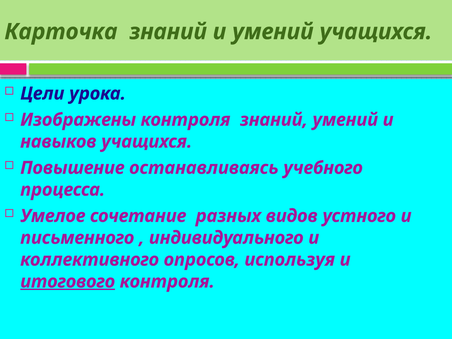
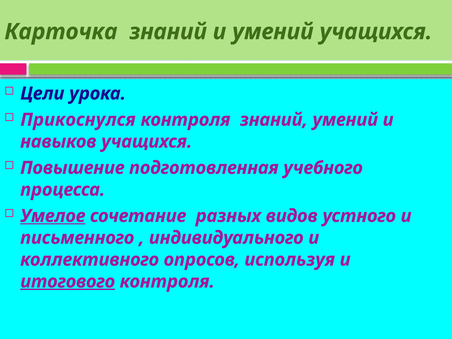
Изображены: Изображены -> Прикоснулся
останавливаясь: останавливаясь -> подготовленная
Умелое underline: none -> present
